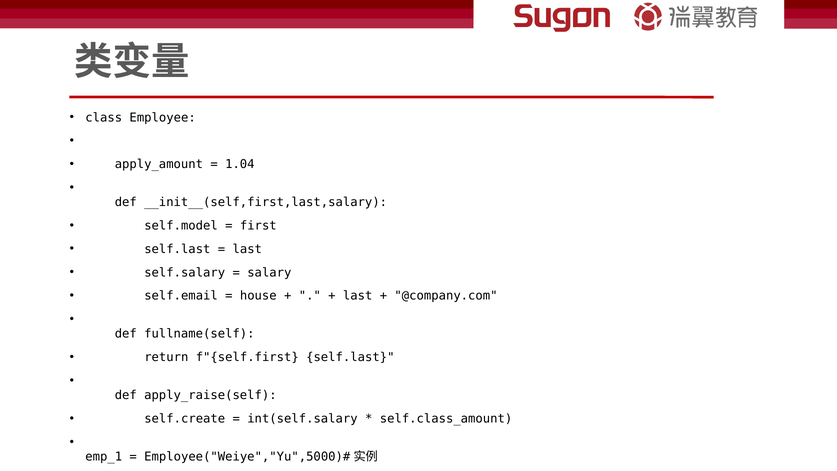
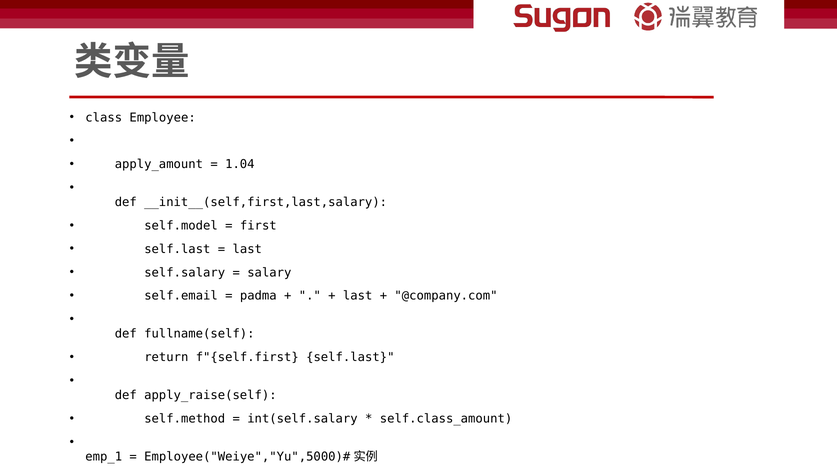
house: house -> padma
self.create: self.create -> self.method
